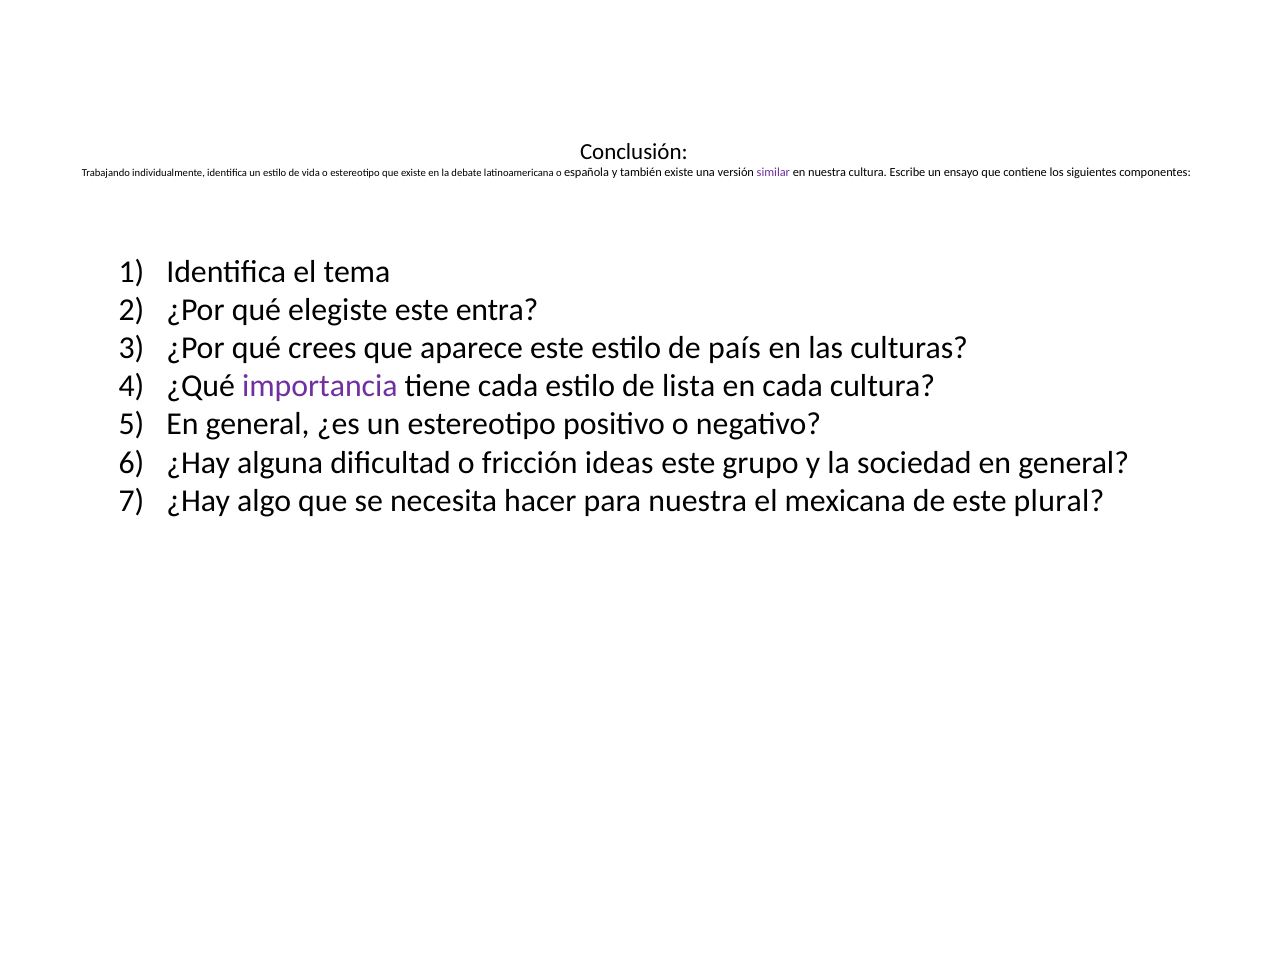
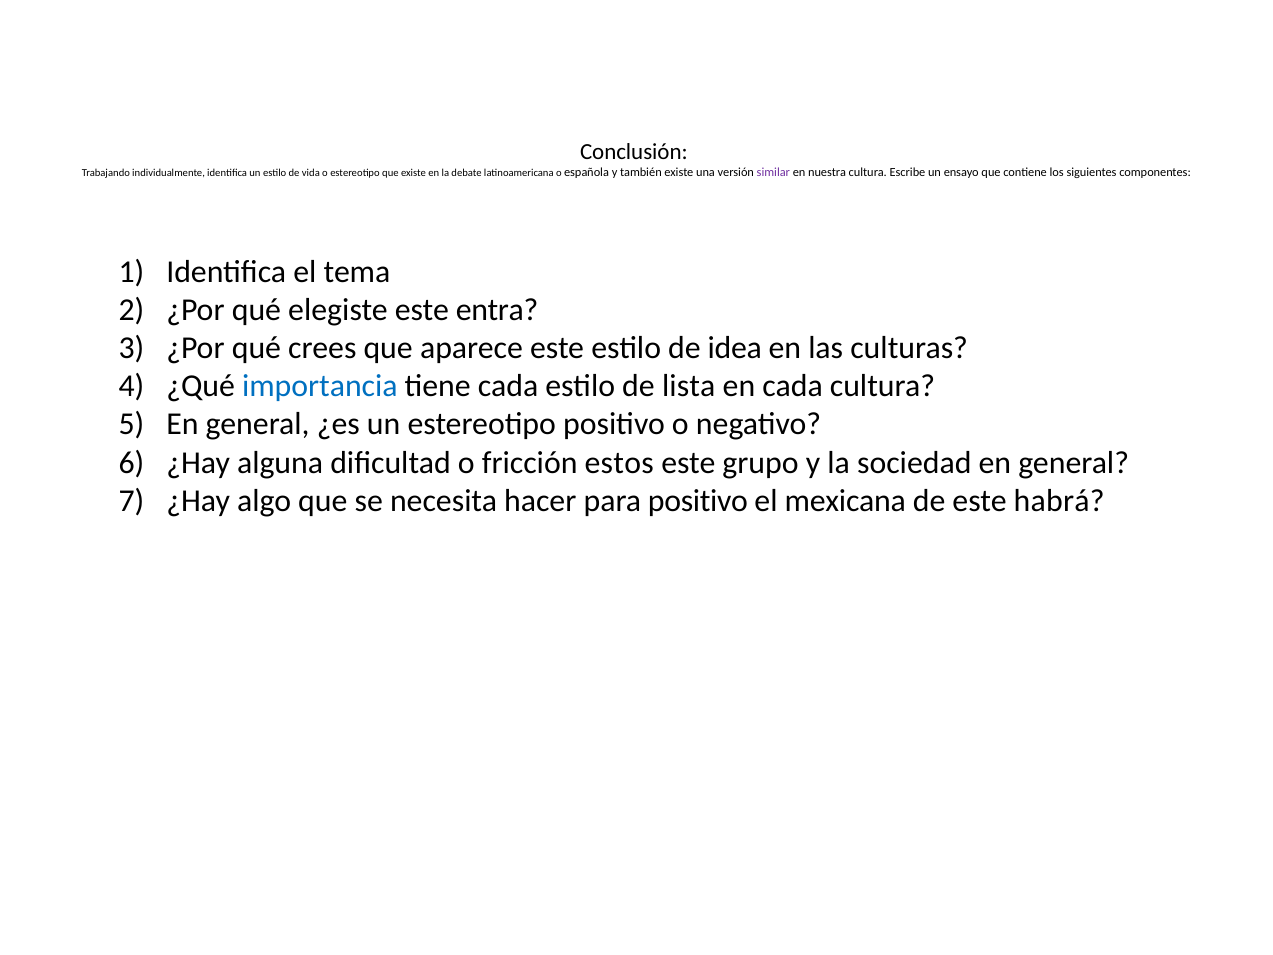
país: país -> idea
importancia colour: purple -> blue
ideas: ideas -> estos
para nuestra: nuestra -> positivo
plural: plural -> habrá
